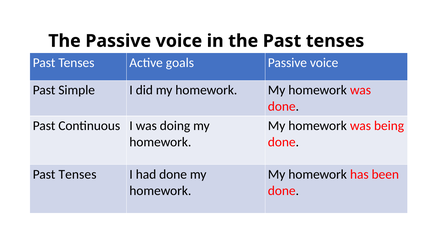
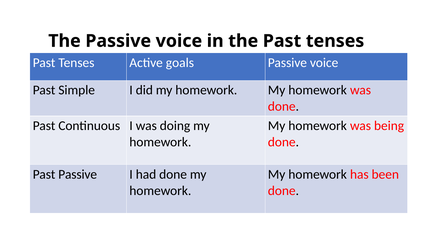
Tenses at (78, 174): Tenses -> Passive
